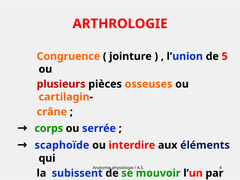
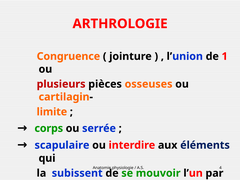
5: 5 -> 1
crâne: crâne -> limite
scaphoïde: scaphoïde -> scapulaire
